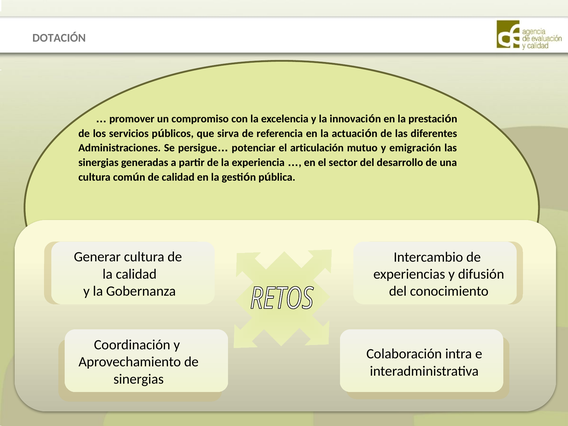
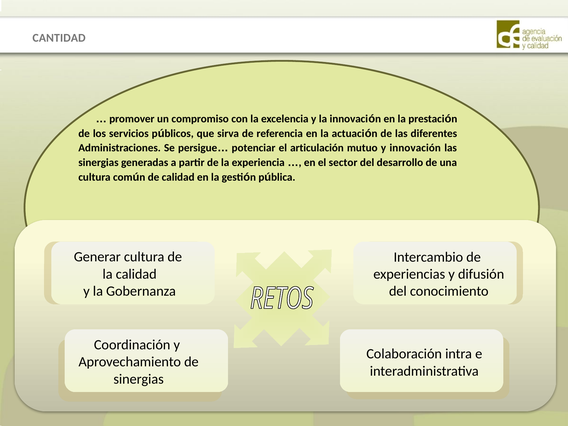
DOTACIÓN: DOTACIÓN -> CANTIDAD
y emigración: emigración -> innovación
